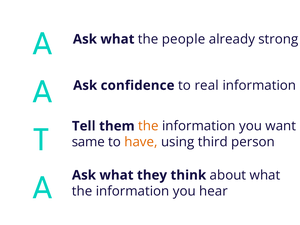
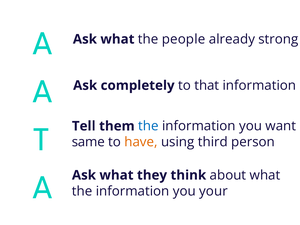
confidence: confidence -> completely
real: real -> that
the at (148, 126) colour: orange -> blue
hear: hear -> your
